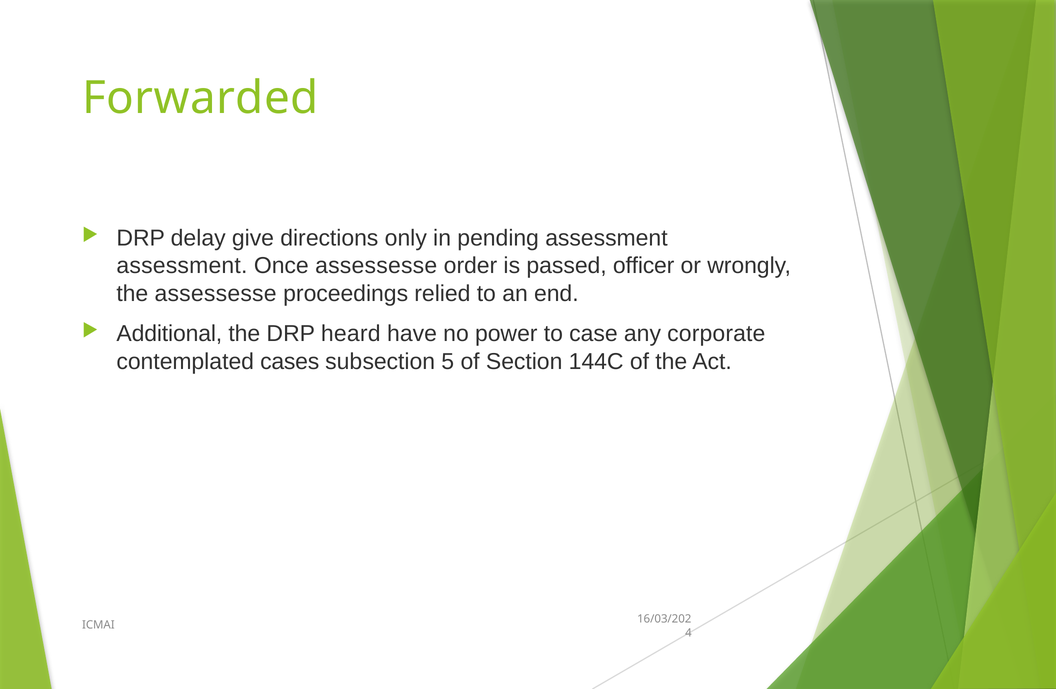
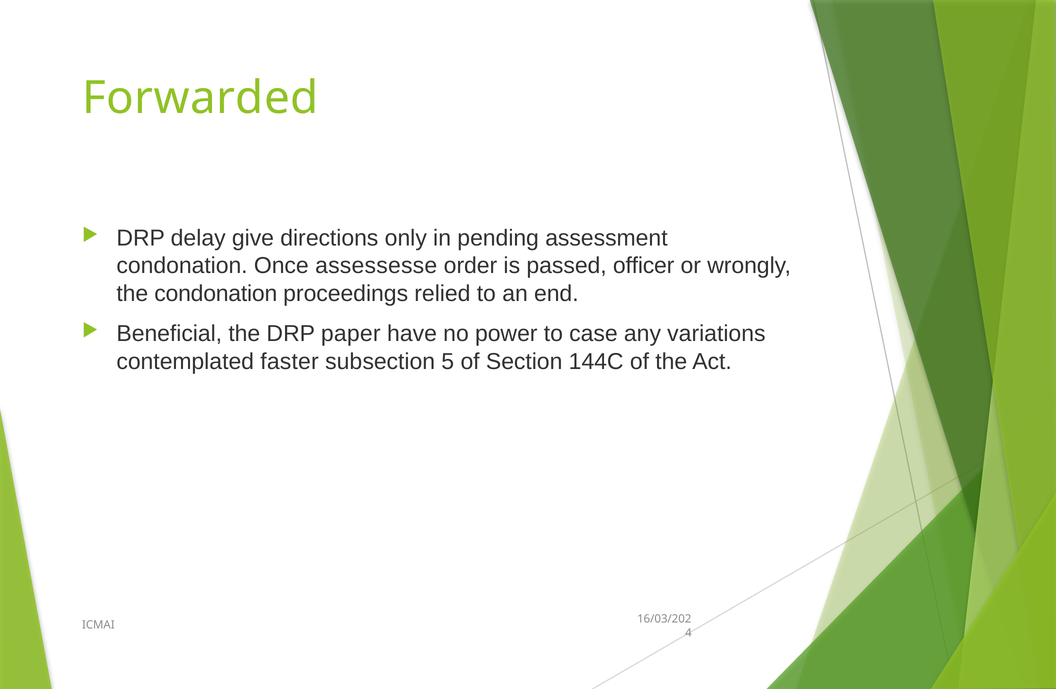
assessment at (182, 266): assessment -> condonation
the assessesse: assessesse -> condonation
Additional: Additional -> Beneficial
heard: heard -> paper
corporate: corporate -> variations
cases: cases -> faster
